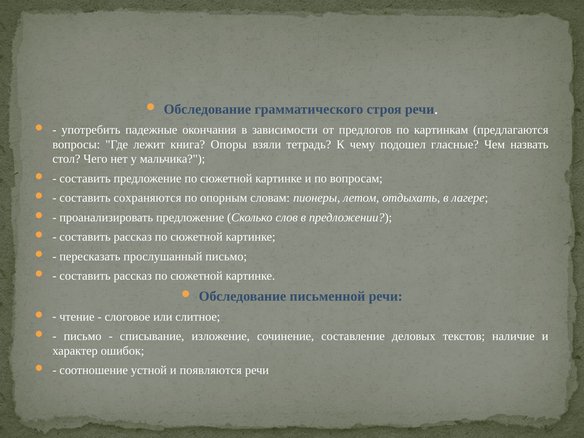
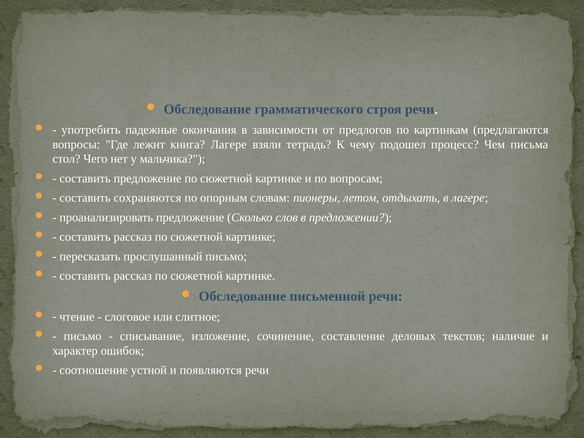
книга Опоры: Опоры -> Лагере
гласные: гласные -> процесс
назвать: назвать -> письма
